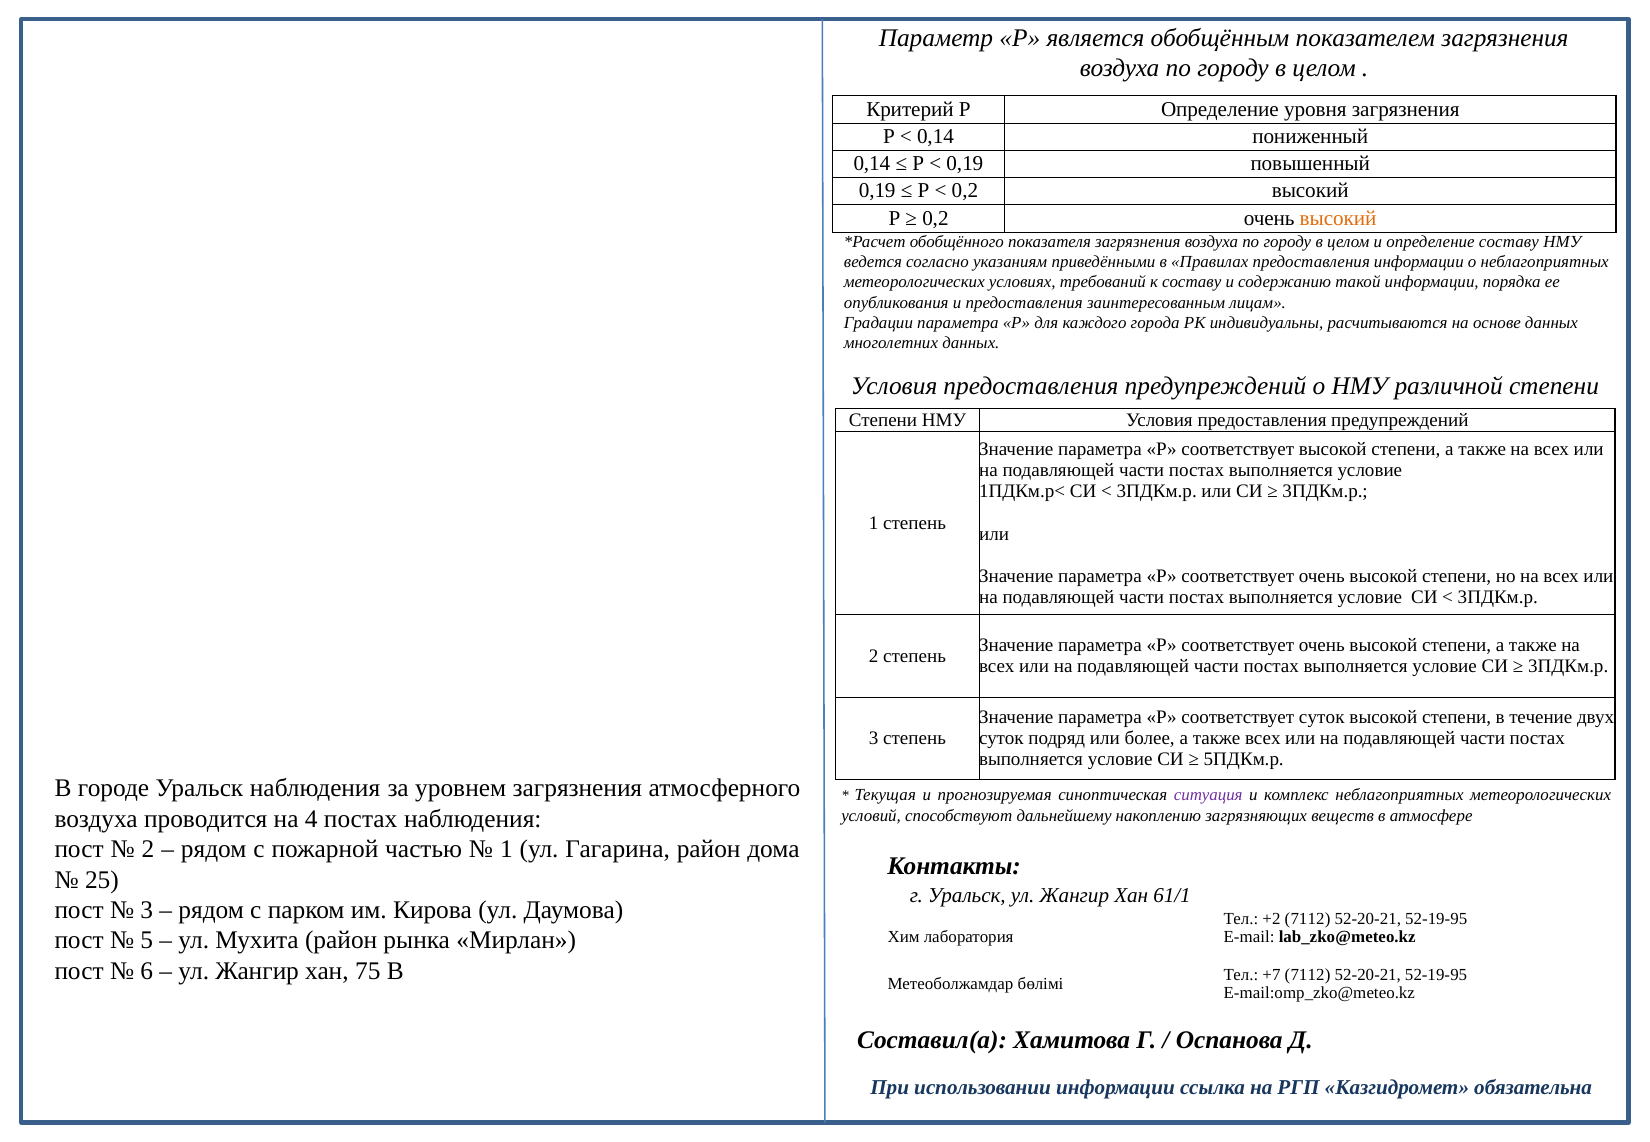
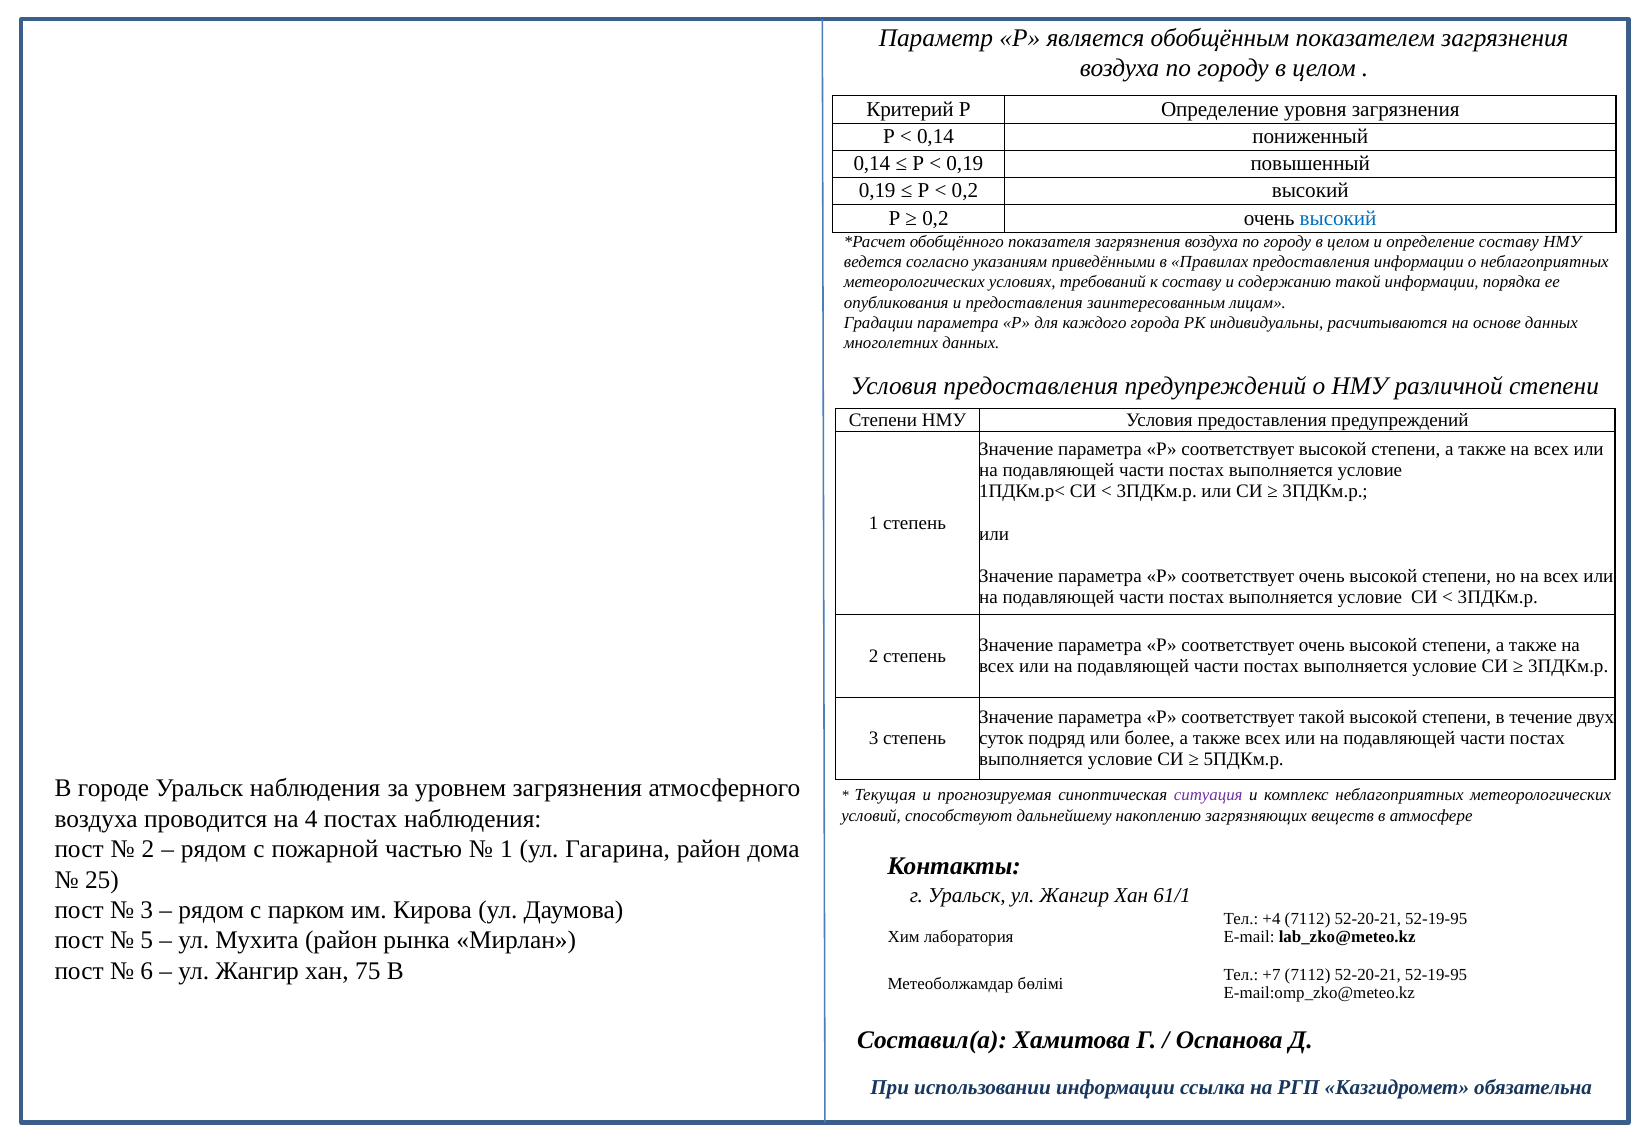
высокий at (1338, 218) colour: orange -> blue
соответствует суток: суток -> такой
+2: +2 -> +4
